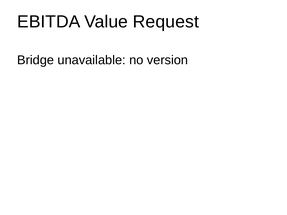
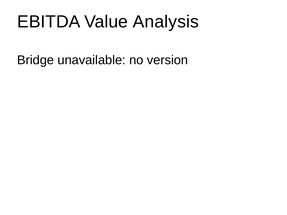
Request: Request -> Analysis
